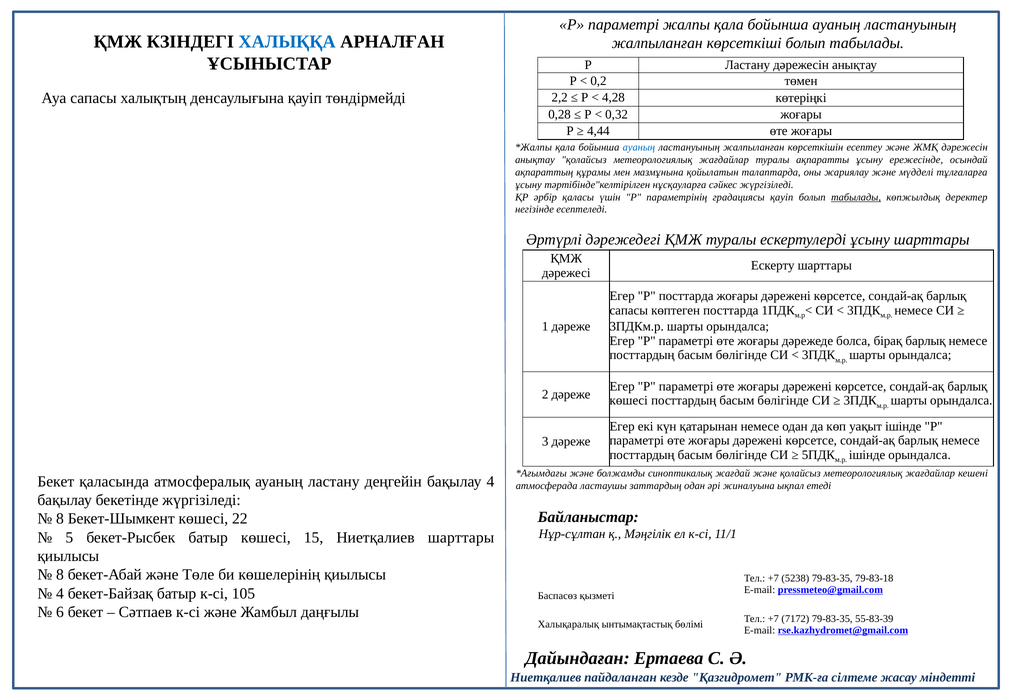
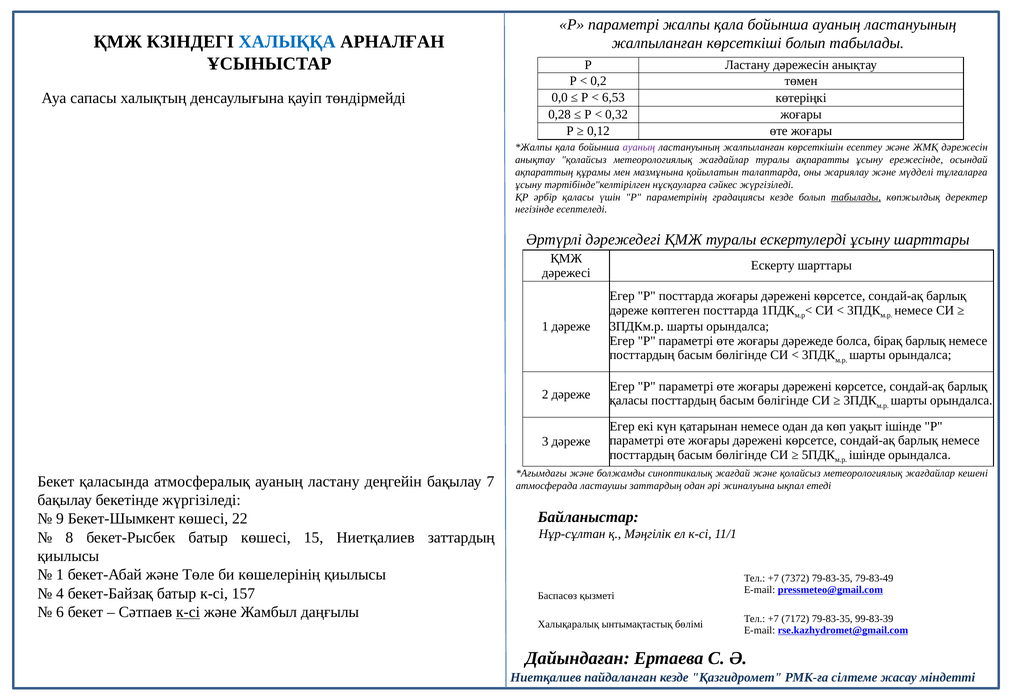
2,2: 2,2 -> 0,0
4,28: 4,28 -> 6,53
4,44: 4,44 -> 0,12
ауаның at (639, 148) colour: blue -> purple
градациясы қауіп: қауіп -> кезде
сапасы at (629, 310): сапасы -> дәреже
көшесі at (629, 401): көшесі -> қаласы
бақылау 4: 4 -> 7
8 at (60, 519): 8 -> 9
5: 5 -> 8
Ниетқалиев шарттары: шарттары -> заттардың
8 at (60, 575): 8 -> 1
5238: 5238 -> 7372
79-83-18: 79-83-18 -> 79-83-49
105: 105 -> 157
к-сі at (188, 613) underline: none -> present
55-83-39: 55-83-39 -> 99-83-39
